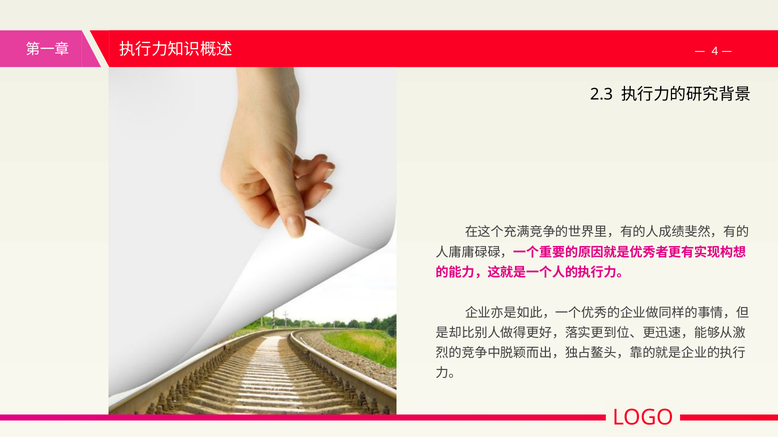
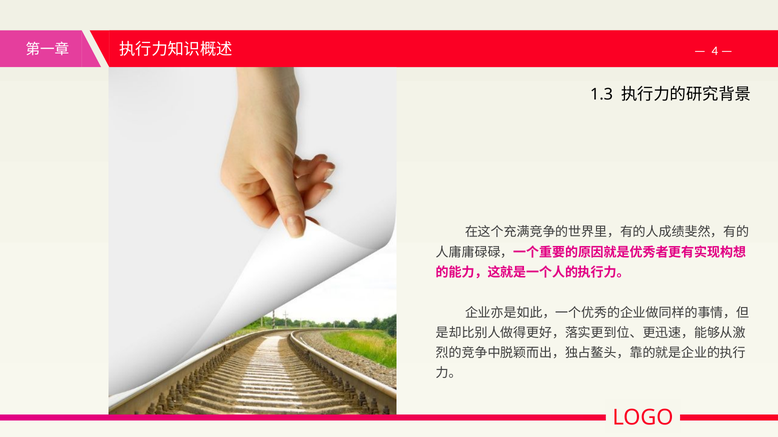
2.3: 2.3 -> 1.3
